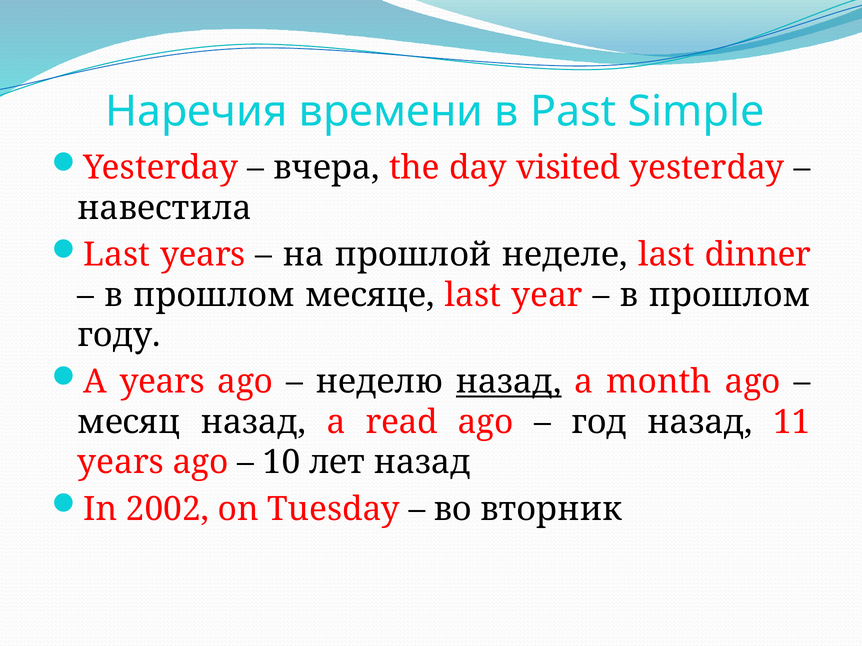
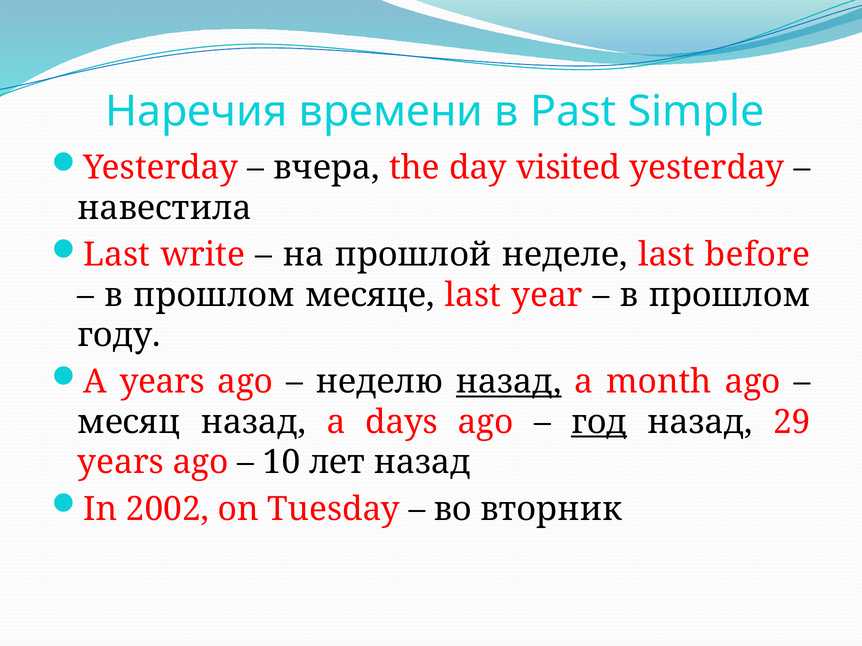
Last years: years -> write
dinner: dinner -> before
read: read -> days
год underline: none -> present
11: 11 -> 29
